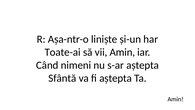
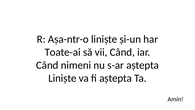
vii Amin: Amin -> Când
Sfântă at (62, 78): Sfântă -> Liniște
